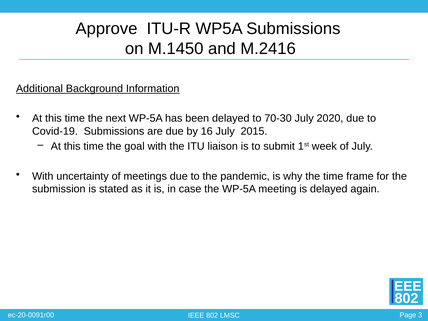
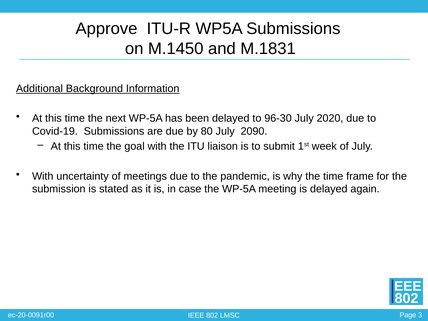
M.2416: M.2416 -> M.1831
70-30: 70-30 -> 96-30
16: 16 -> 80
2015: 2015 -> 2090
